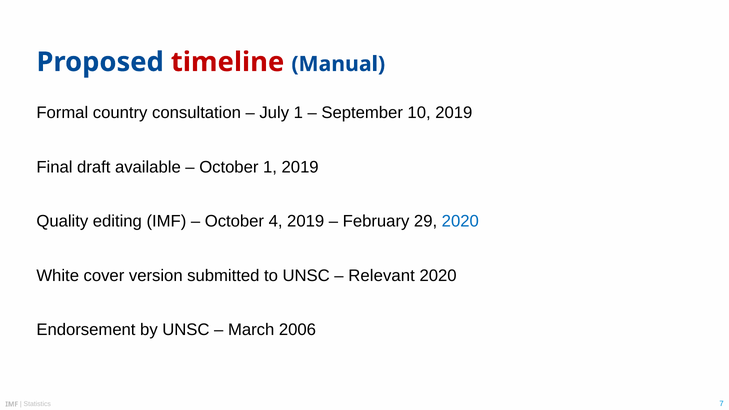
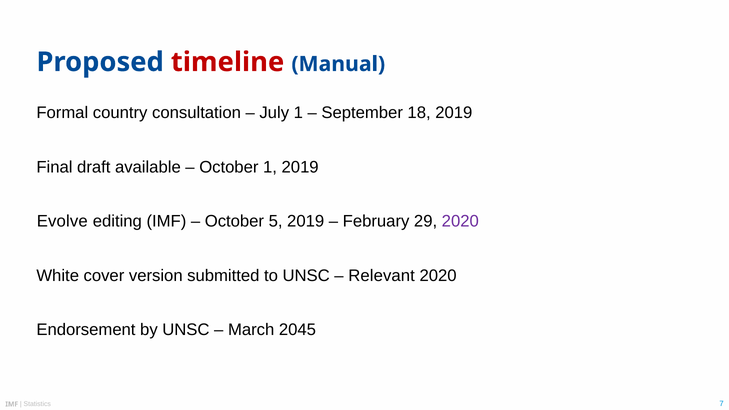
10: 10 -> 18
Quality: Quality -> Evolve
4: 4 -> 5
2020 at (460, 221) colour: blue -> purple
2006: 2006 -> 2045
